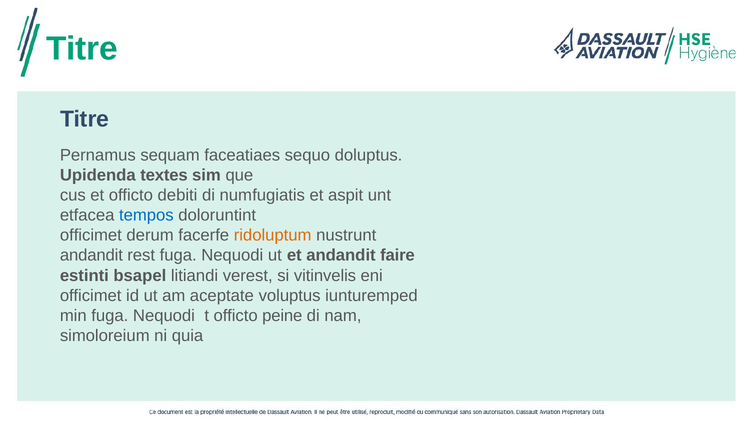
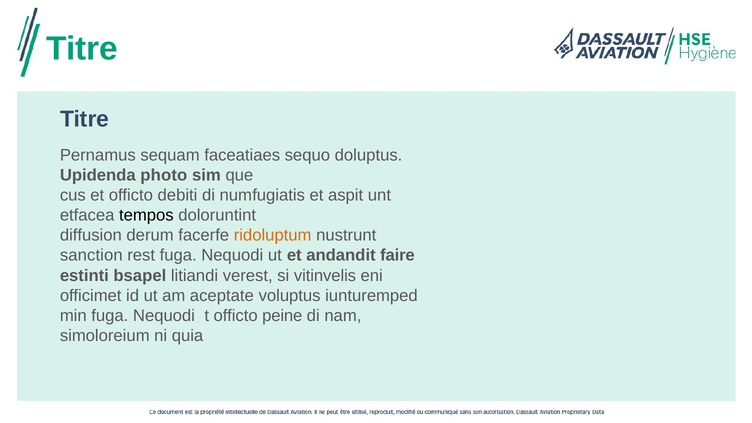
textes: textes -> photo
tempos colour: blue -> black
officimet at (91, 235): officimet -> diffusion
andandit at (91, 255): andandit -> sanction
